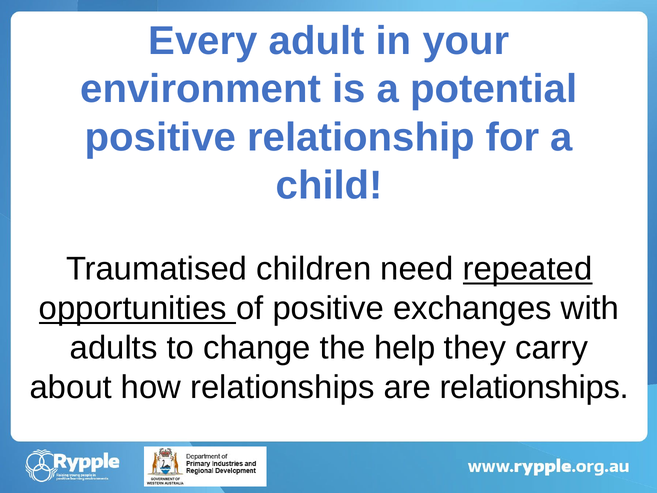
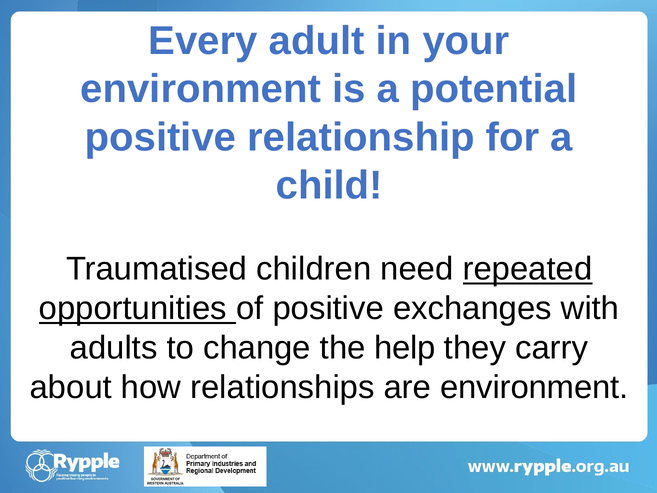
are relationships: relationships -> environment
